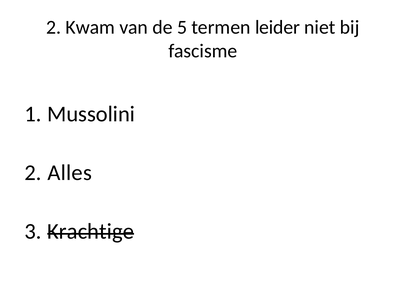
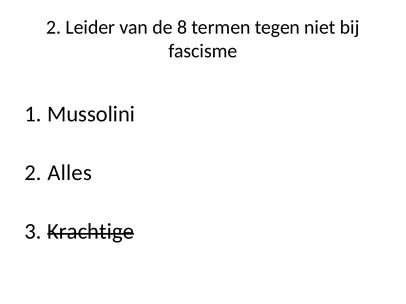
Kwam: Kwam -> Leider
5: 5 -> 8
leider: leider -> tegen
